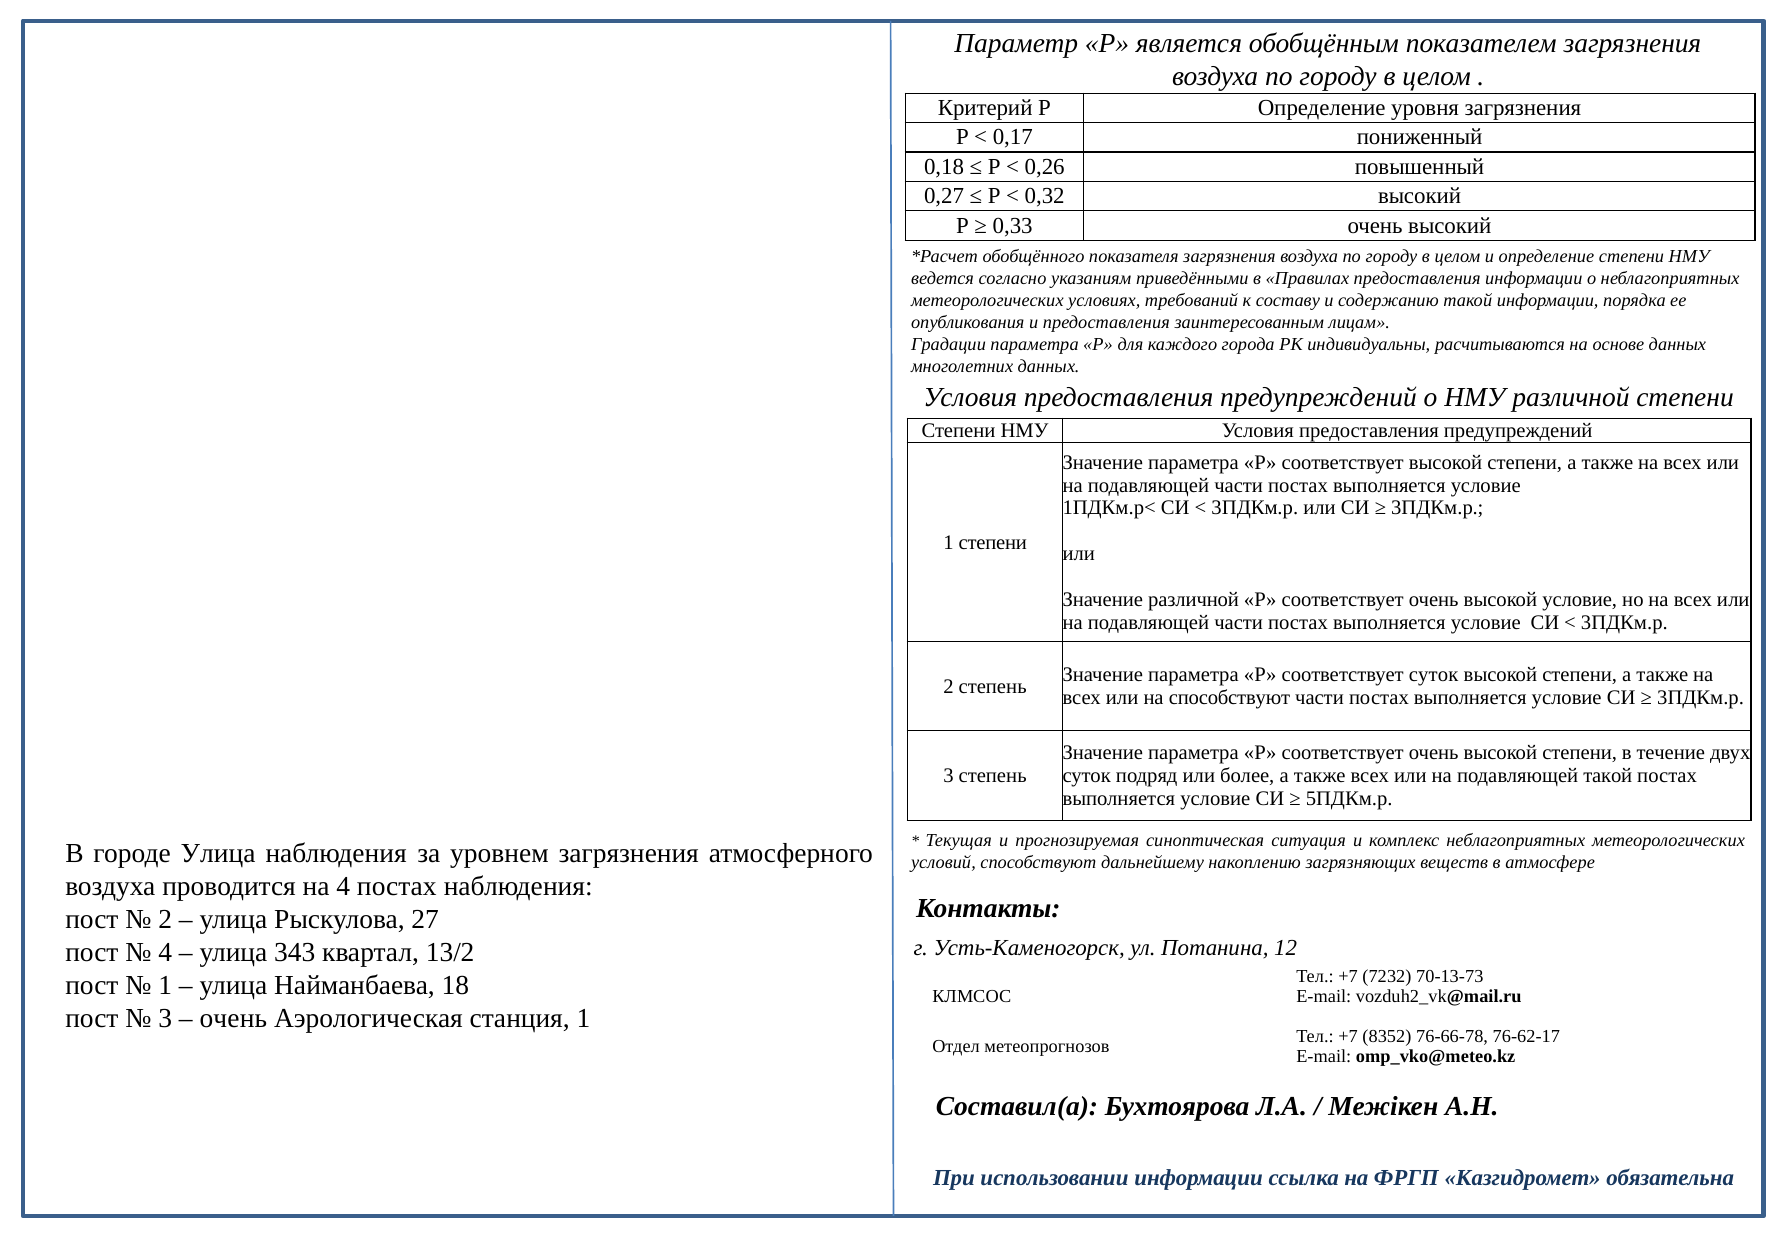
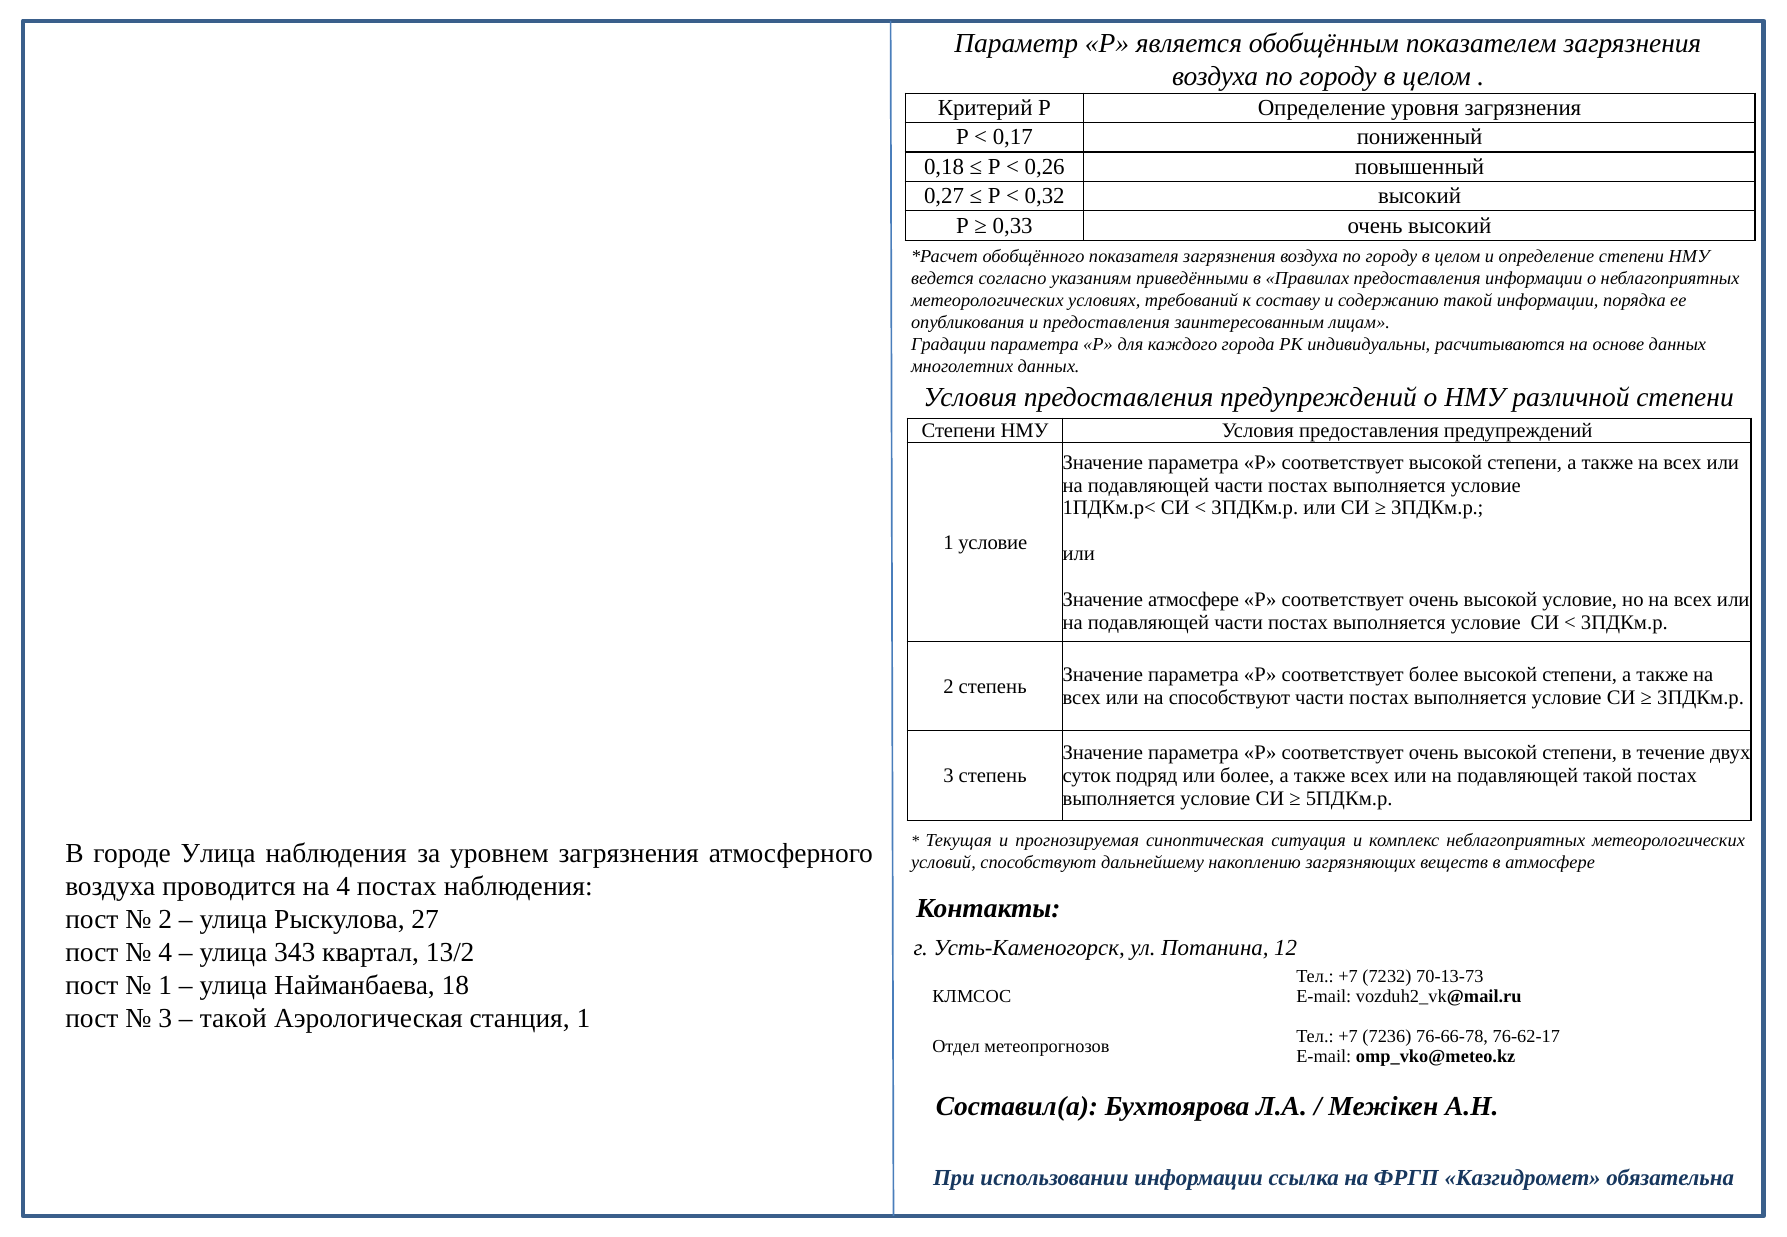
1 степени: степени -> условие
Значение различной: различной -> атмосфере
соответствует суток: суток -> более
очень at (233, 1018): очень -> такой
8352: 8352 -> 7236
